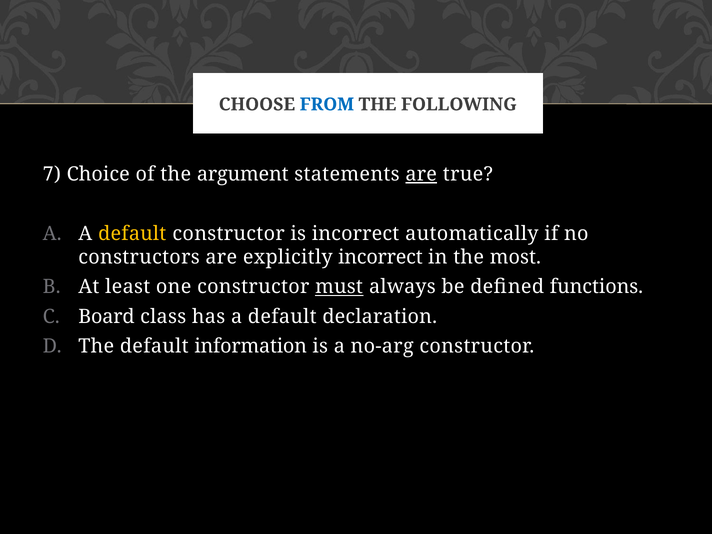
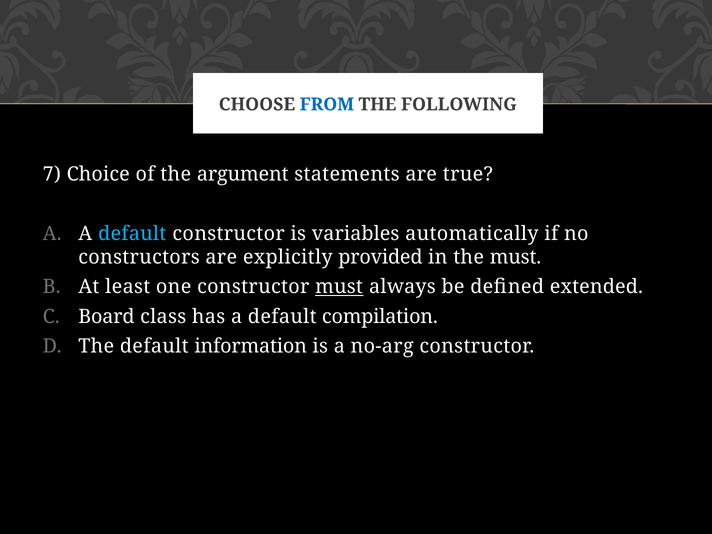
are at (421, 174) underline: present -> none
default at (132, 234) colour: yellow -> light blue
is incorrect: incorrect -> variables
explicitly incorrect: incorrect -> provided
the most: most -> must
functions: functions -> extended
declaration: declaration -> compilation
